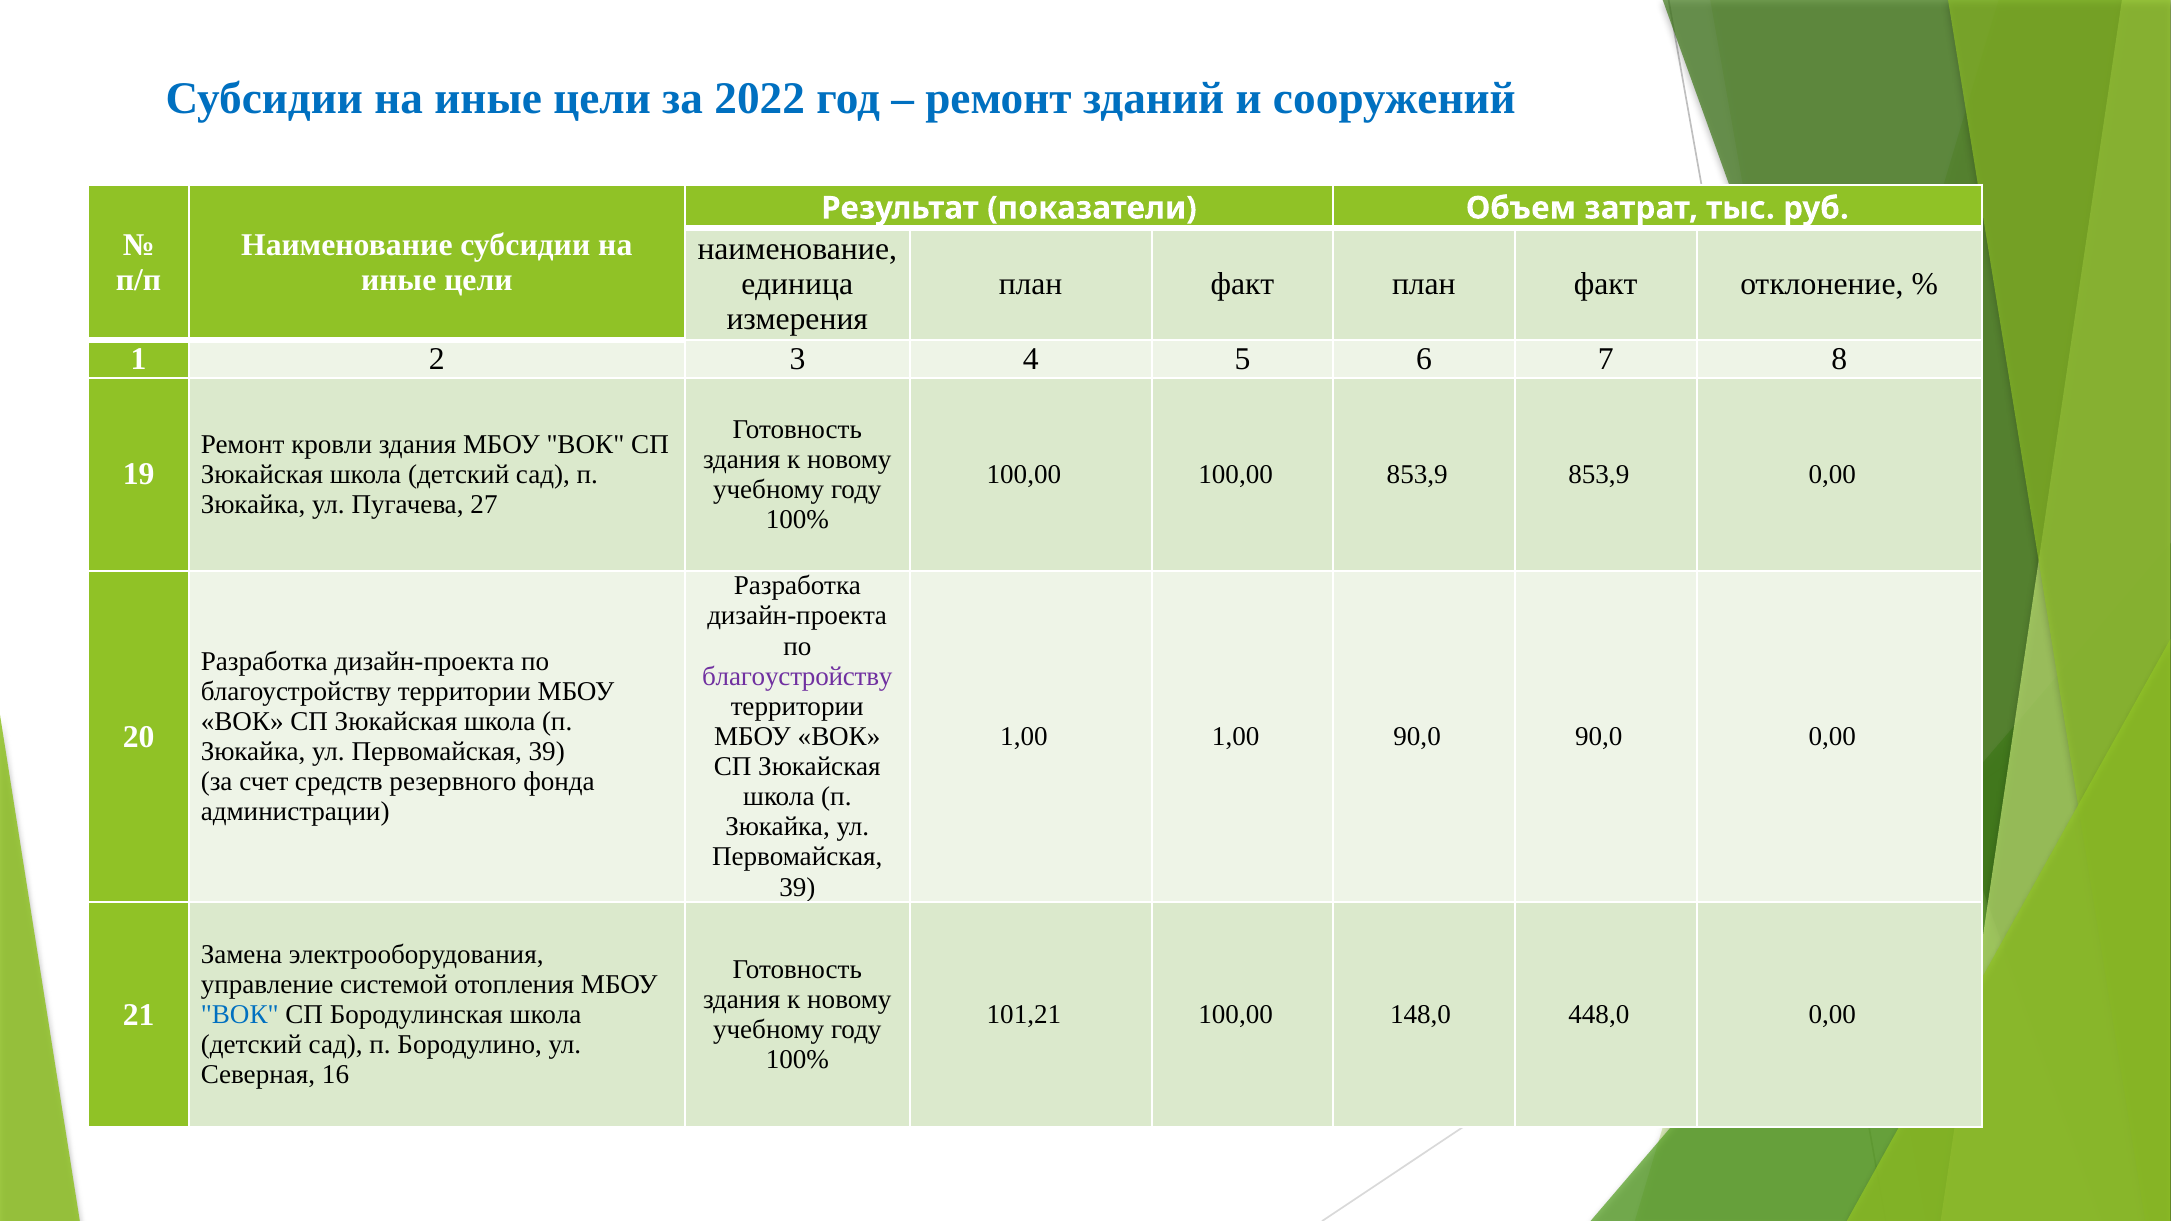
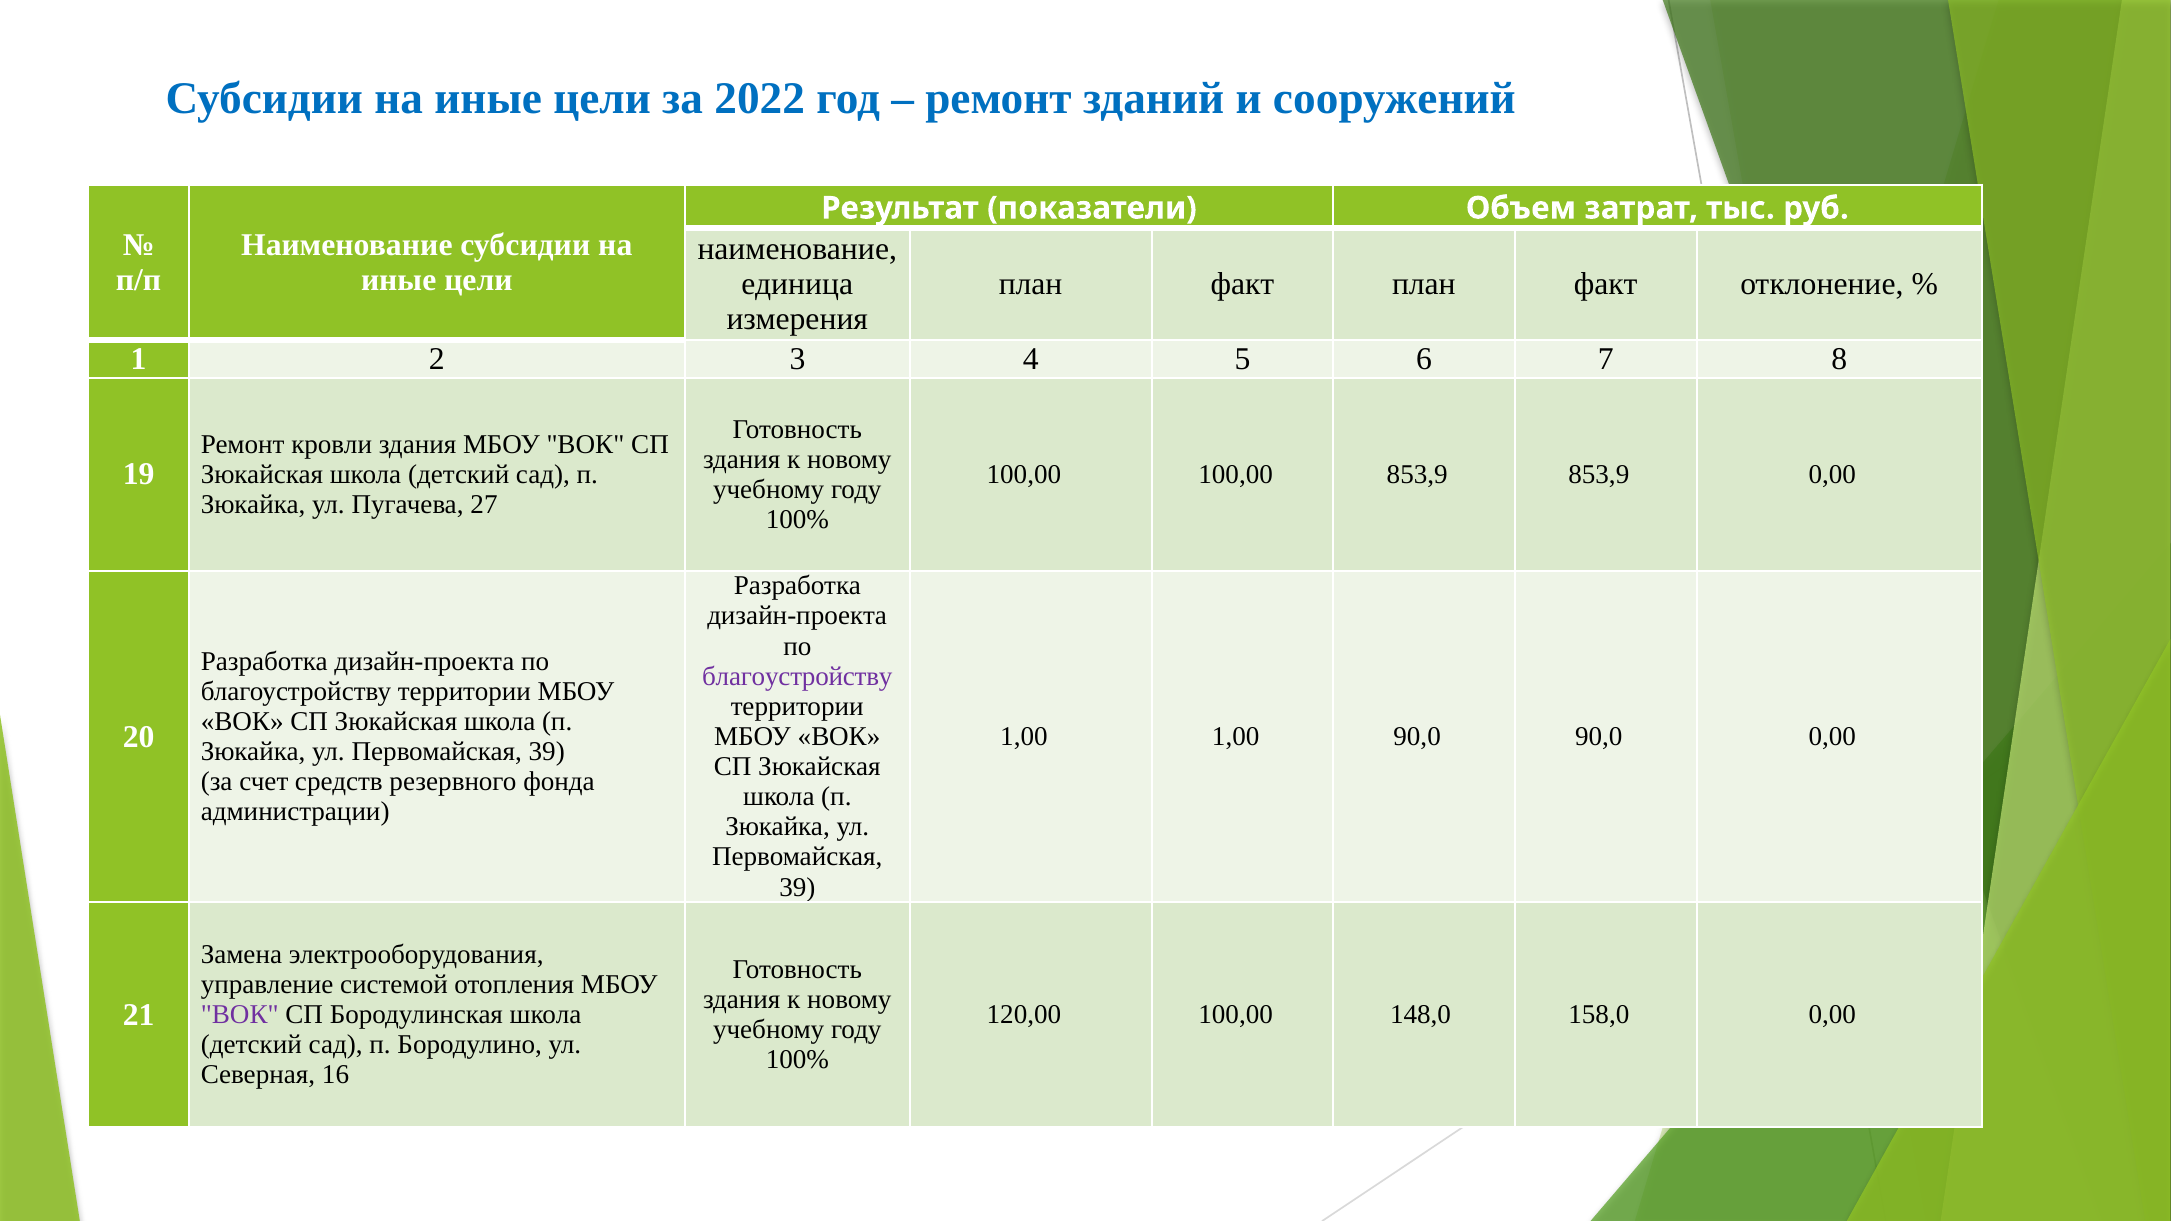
ВОК at (240, 1015) colour: blue -> purple
101,21: 101,21 -> 120,00
448,0: 448,0 -> 158,0
